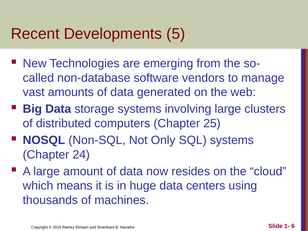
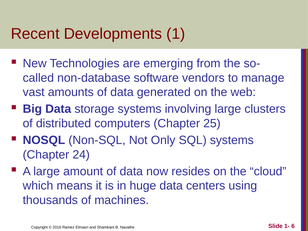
5: 5 -> 1
